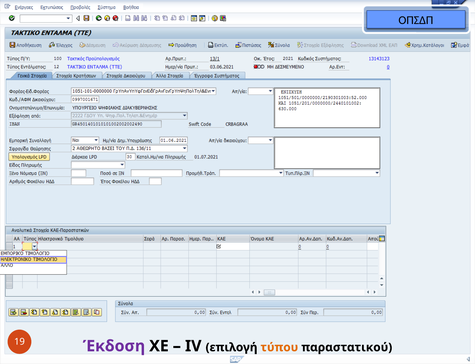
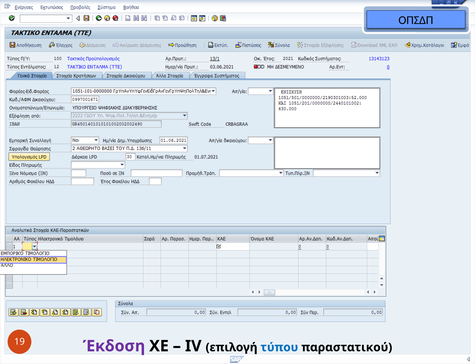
τύπου colour: orange -> blue
